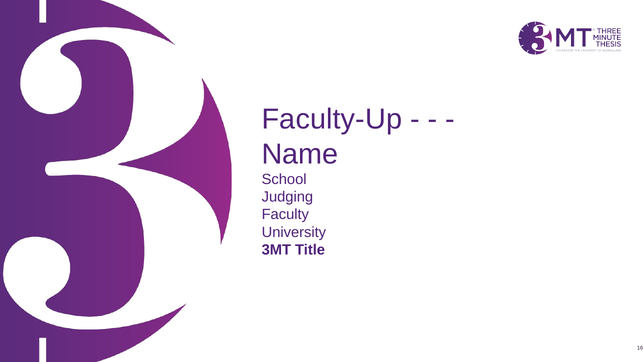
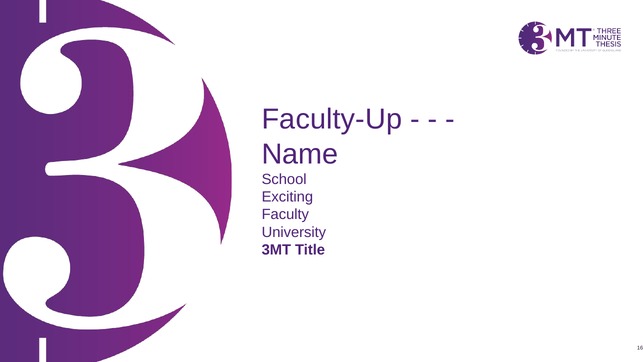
Judging: Judging -> Exciting
